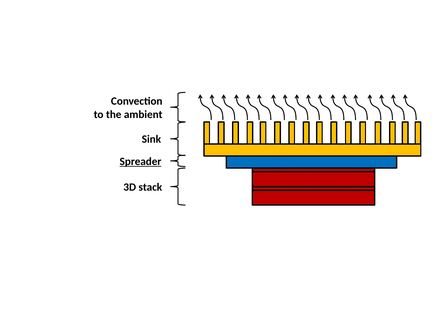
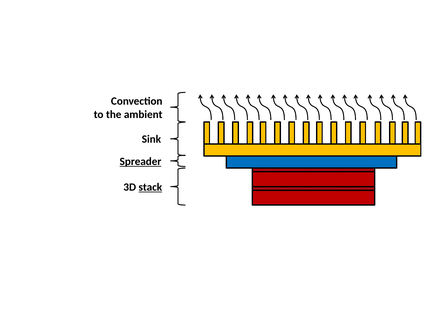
stack underline: none -> present
